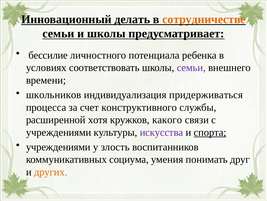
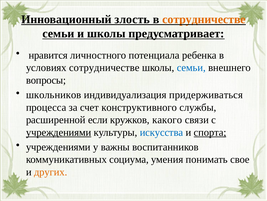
делать: делать -> злость
бессилие: бессилие -> нравится
условиях соответствовать: соответствовать -> сотрудничестве
семьи at (191, 67) colour: purple -> blue
времени: времени -> вопросы
хотя: хотя -> если
учреждениями at (59, 132) underline: none -> present
искусства colour: purple -> blue
злость: злость -> важны
друг: друг -> свое
